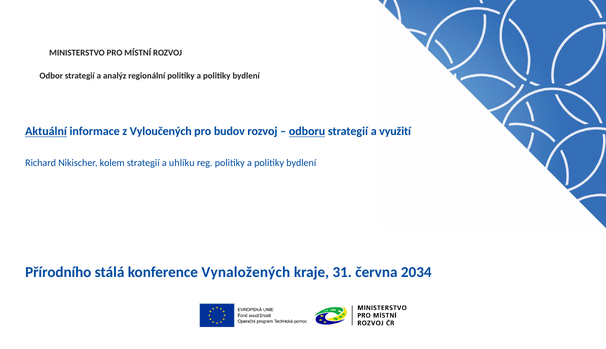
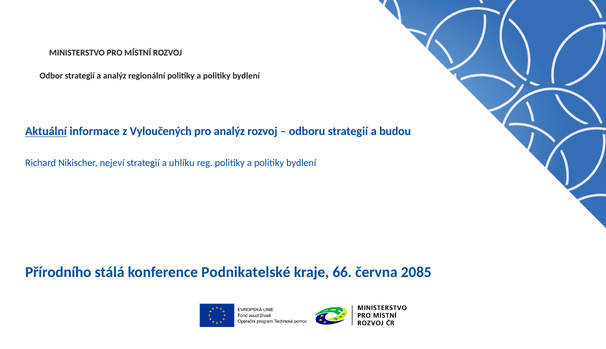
pro budov: budov -> analýz
odboru underline: present -> none
využití: využití -> budou
kolem: kolem -> nejeví
Vynaložených: Vynaložených -> Podnikatelské
31: 31 -> 66
2034: 2034 -> 2085
